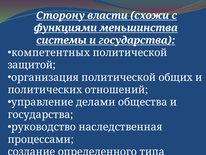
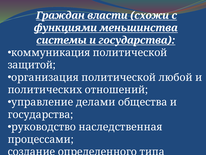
Сторону: Сторону -> Граждан
компетентных: компетентных -> коммуникация
общих: общих -> любой
